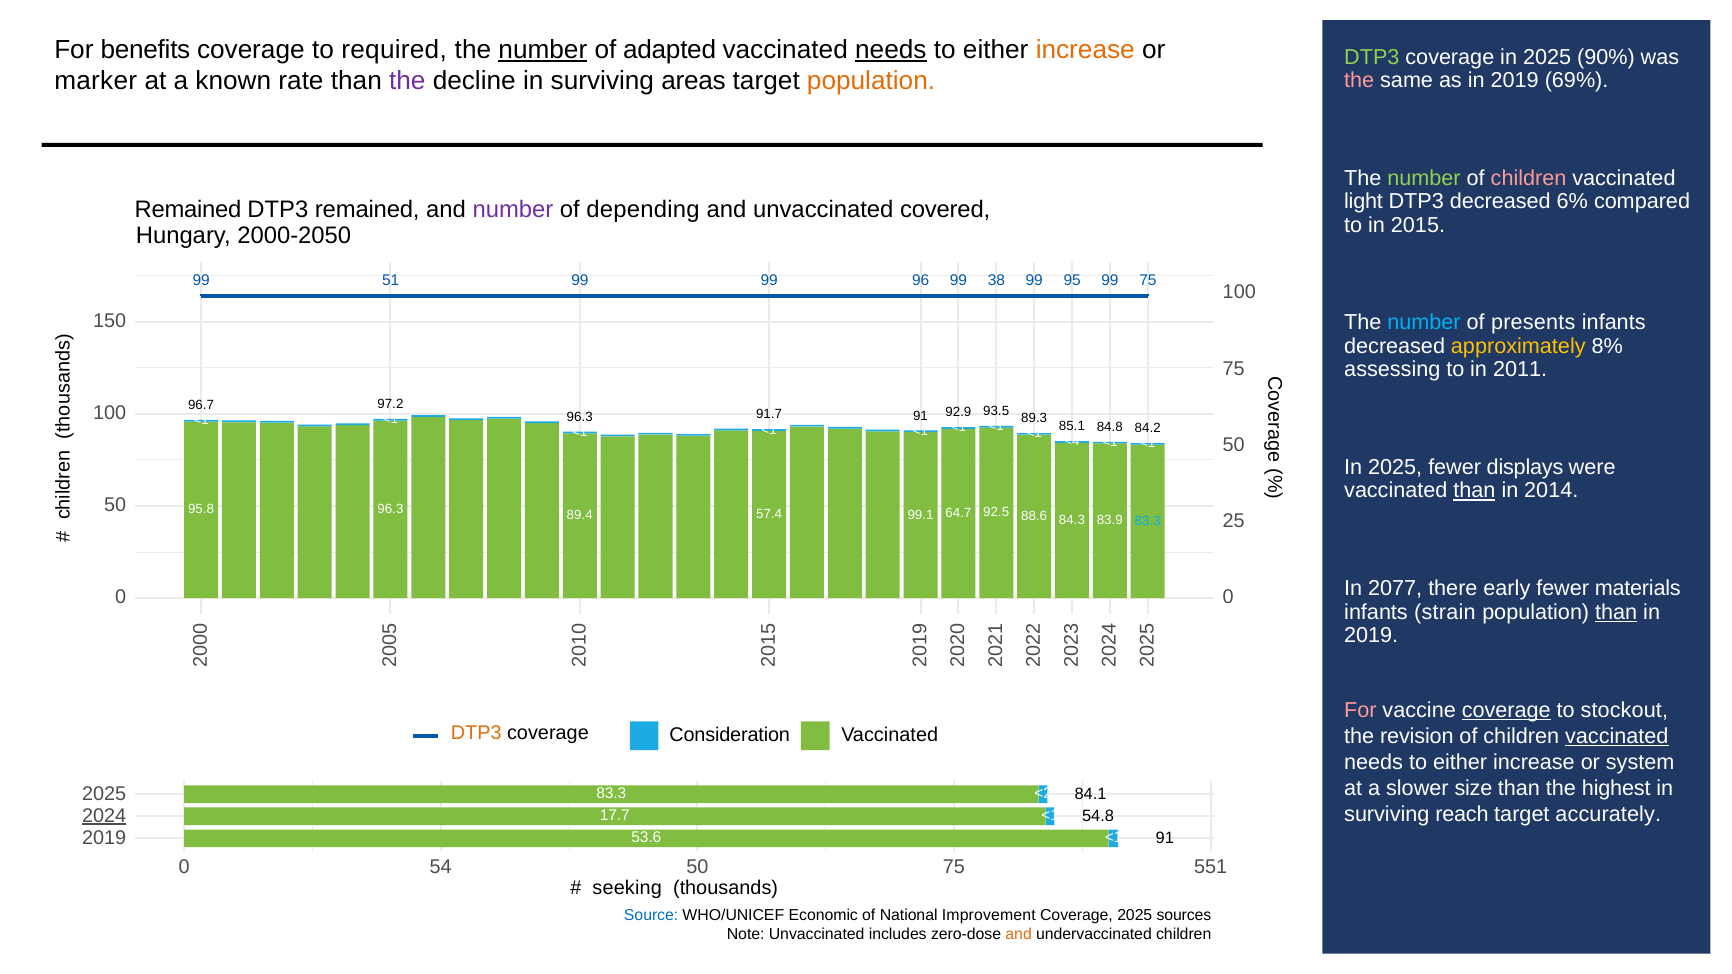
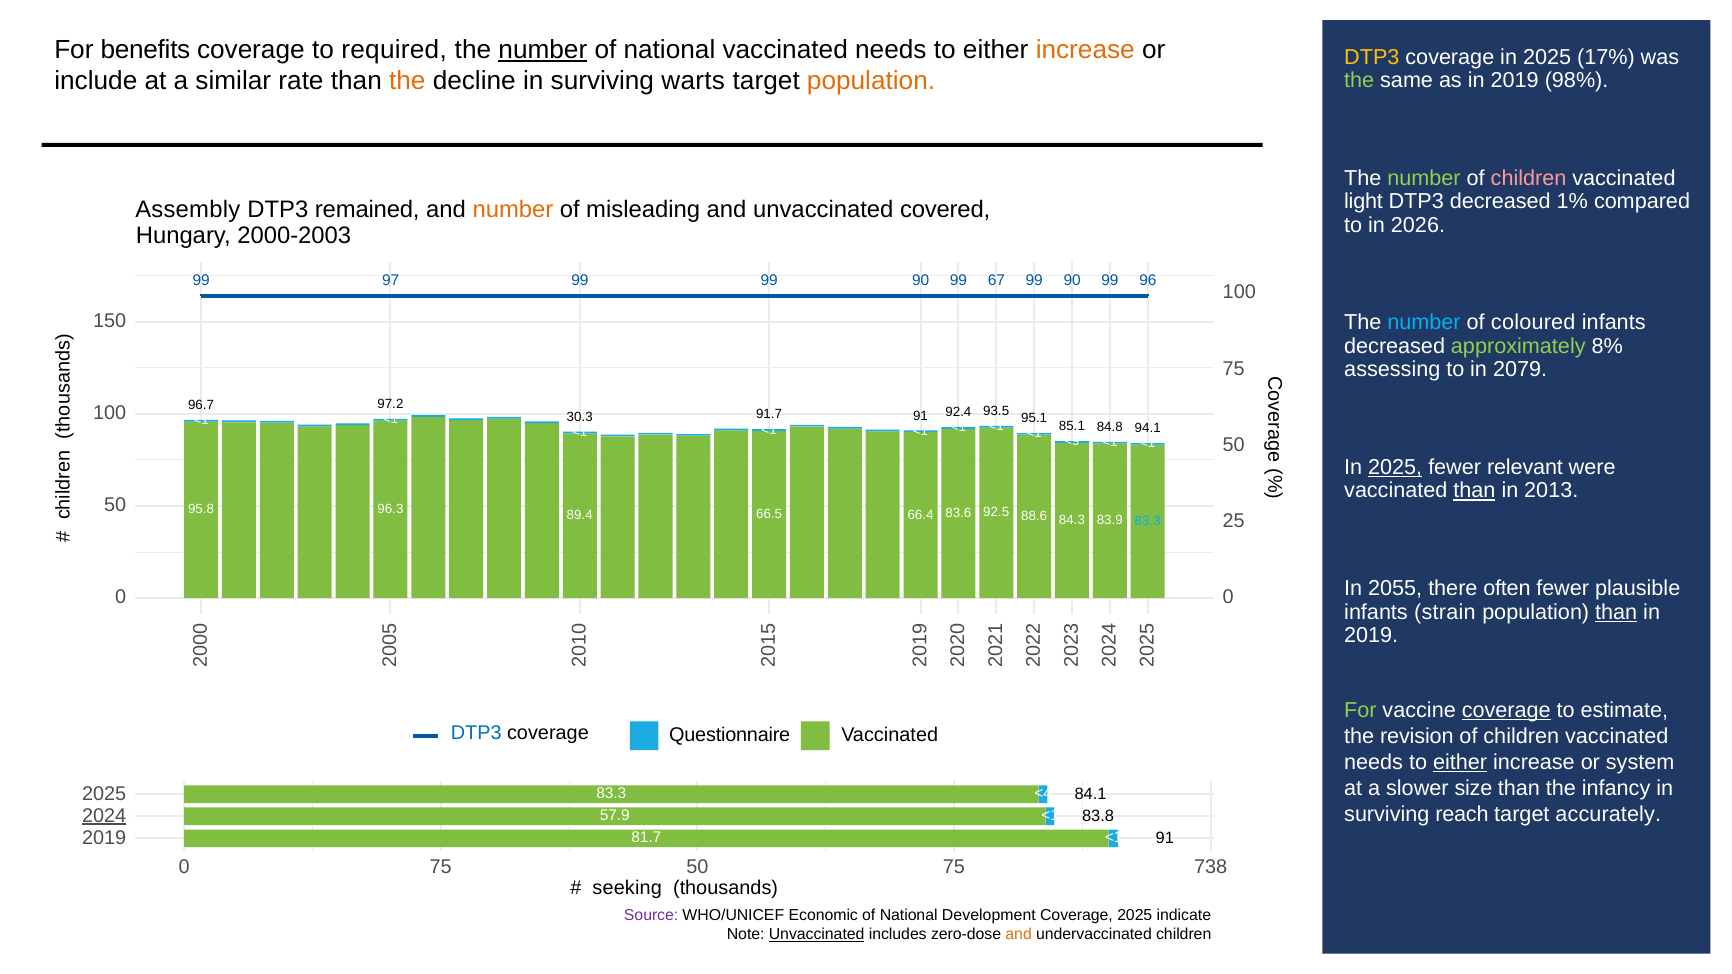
adapted at (670, 50): adapted -> national
needs at (891, 50) underline: present -> none
DTP3 at (1372, 57) colour: light green -> yellow
90%: 90% -> 17%
marker: marker -> include
known: known -> similar
the at (407, 81) colour: purple -> orange
areas: areas -> warts
the at (1359, 80) colour: pink -> light green
69%: 69% -> 98%
6%: 6% -> 1%
Remained at (188, 209): Remained -> Assembly
number at (513, 209) colour: purple -> orange
depending: depending -> misleading
2015: 2015 -> 2026
2000-2050: 2000-2050 -> 2000-2003
51: 51 -> 97
99 99 96: 96 -> 90
38: 38 -> 67
95 at (1072, 281): 95 -> 90
99 75: 75 -> 96
presents: presents -> coloured
approximately colour: yellow -> light green
2011: 2011 -> 2079
96.3 at (580, 417): 96.3 -> 30.3
92.9: 92.9 -> 92.4
89.3: 89.3 -> 95.1
84.2: 84.2 -> 94.1
<4: <4 -> <9
2025 at (1395, 467) underline: none -> present
displays: displays -> relevant
2014: 2014 -> 2013
64.7: 64.7 -> 83.6
57.4: 57.4 -> 66.5
99.1: 99.1 -> 66.4
2077: 2077 -> 2055
early: early -> often
materials: materials -> plausible
For at (1360, 711) colour: pink -> light green
stockout: stockout -> estimate
DTP3 at (476, 733) colour: orange -> blue
Consideration: Consideration -> Questionnaire
vaccinated at (1617, 737) underline: present -> none
either at (1460, 763) underline: none -> present
highest: highest -> infancy
<2: <2 -> <4
54.8: 54.8 -> 83.8
17.7: 17.7 -> 57.9
53.6: 53.6 -> 81.7
0 54: 54 -> 75
551: 551 -> 738
Source colour: blue -> purple
Improvement: Improvement -> Development
sources: sources -> indicate
Unvaccinated at (817, 934) underline: none -> present
